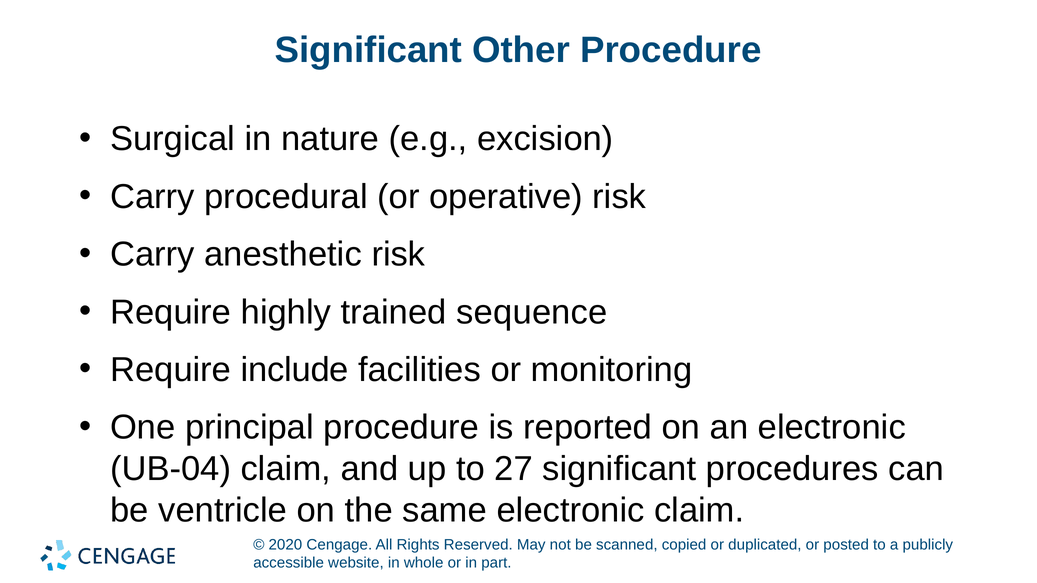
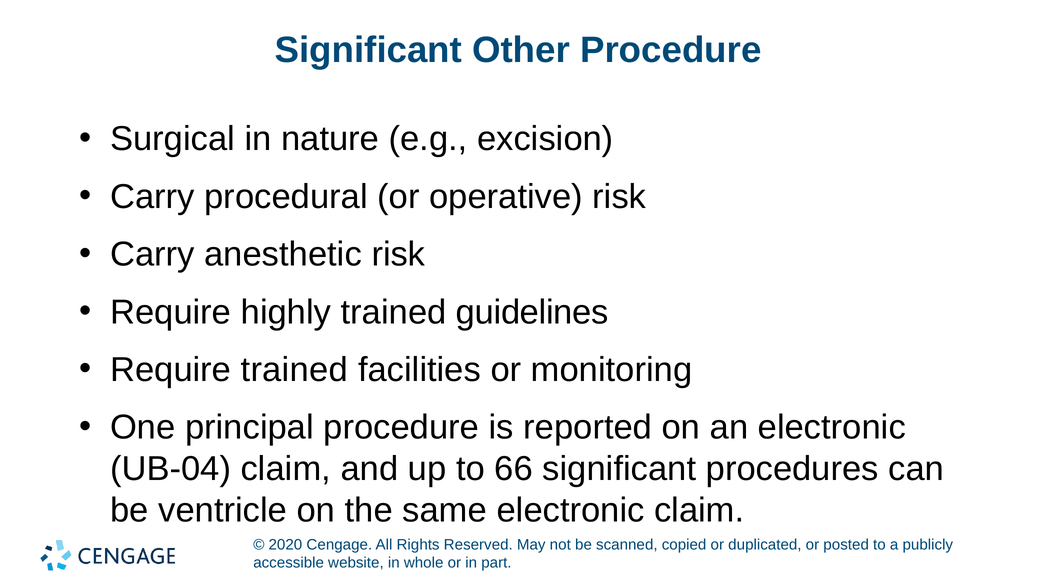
sequence: sequence -> guidelines
Require include: include -> trained
27: 27 -> 66
